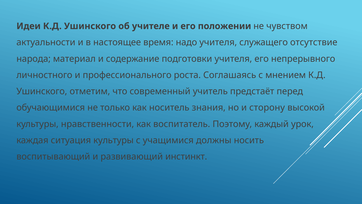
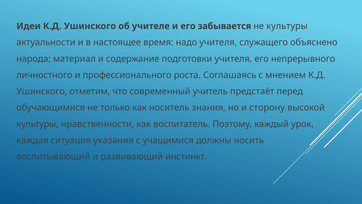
положении: положении -> забывается
не чувством: чувством -> культуры
отсутствие: отсутствие -> объяснено
ситуация культуры: культуры -> указания
